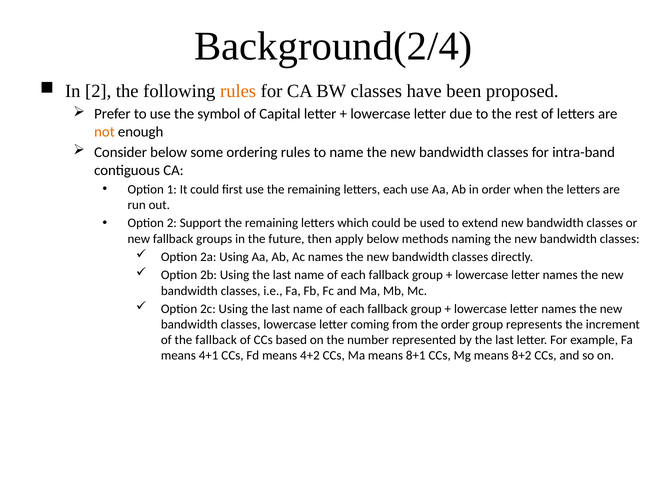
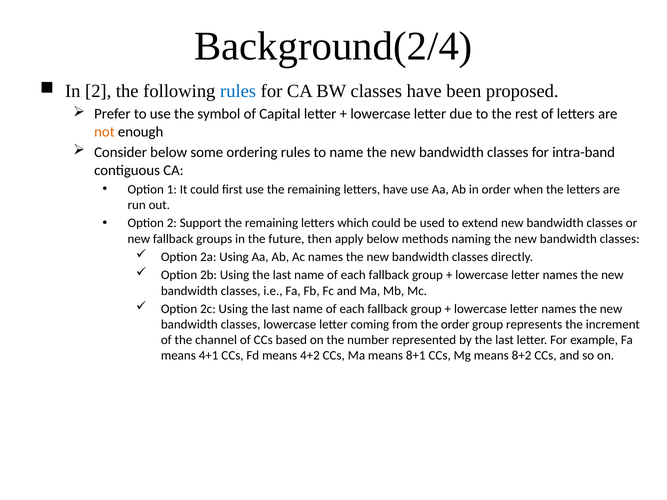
rules at (238, 91) colour: orange -> blue
letters each: each -> have
the fallback: fallback -> channel
